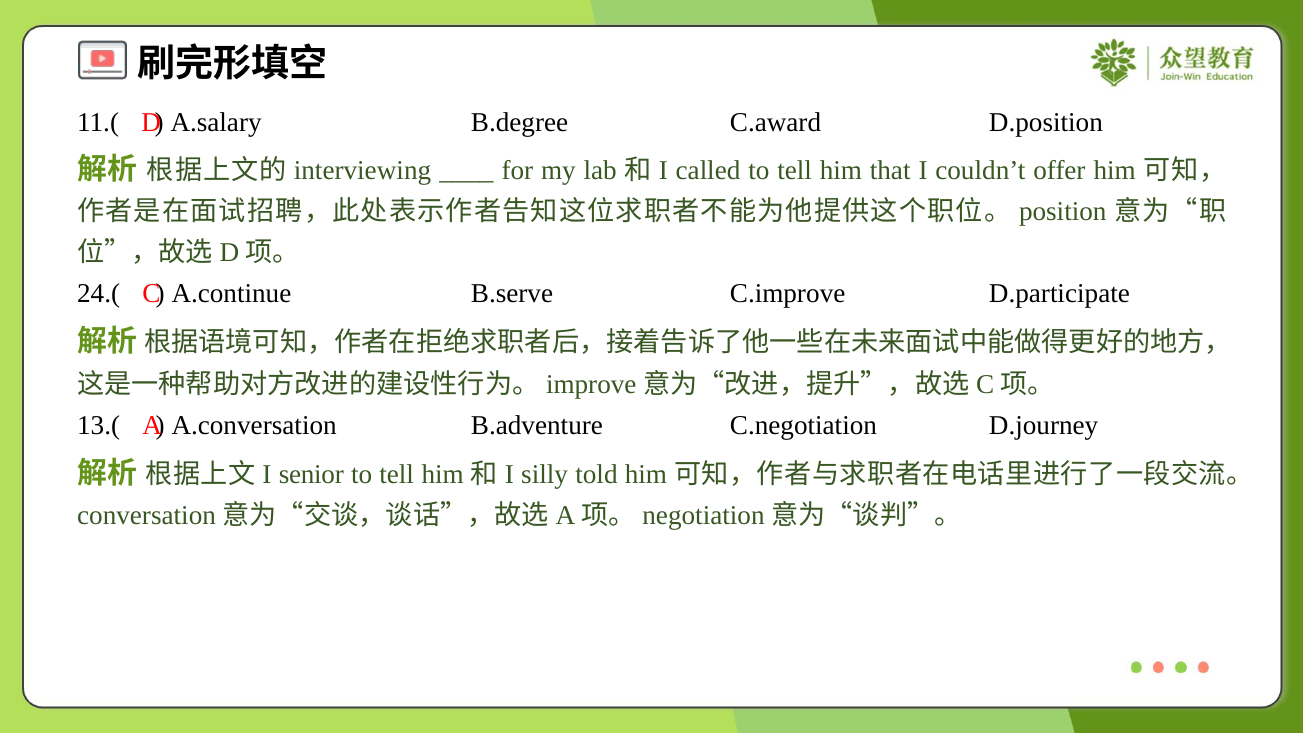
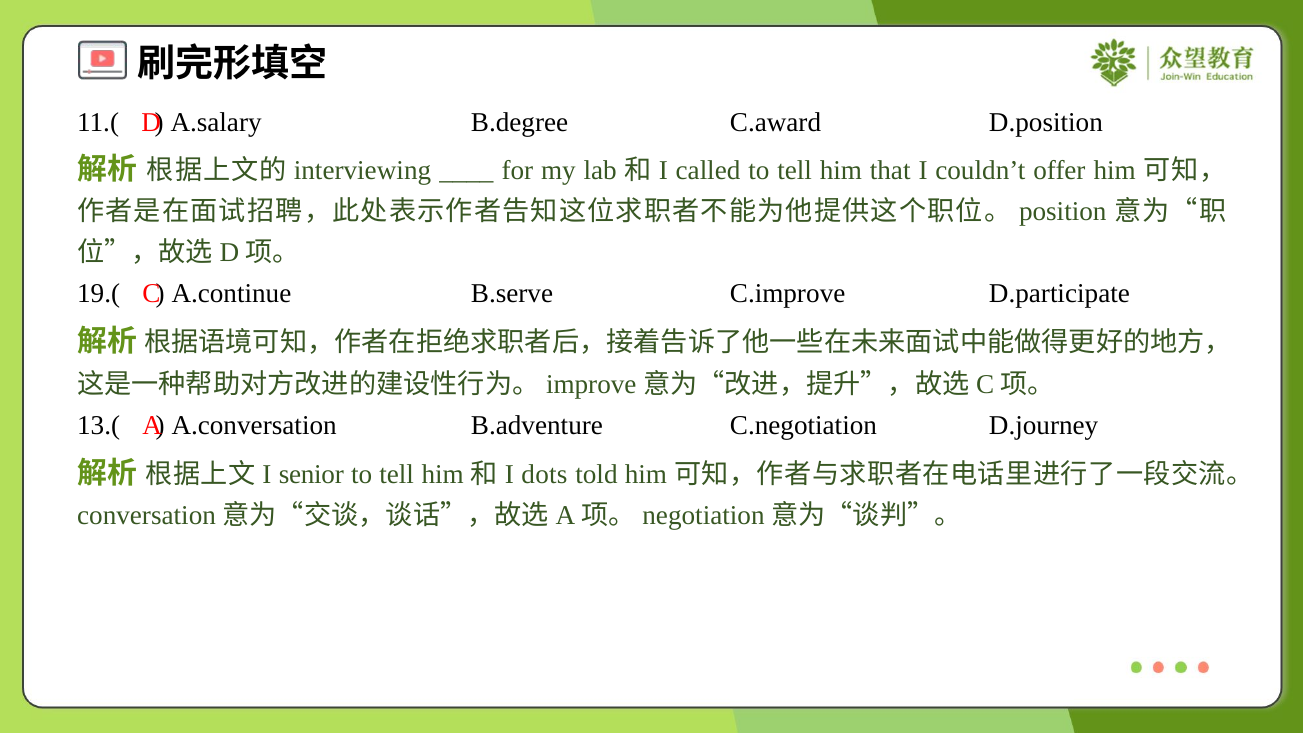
24.(: 24.( -> 19.(
silly: silly -> dots
